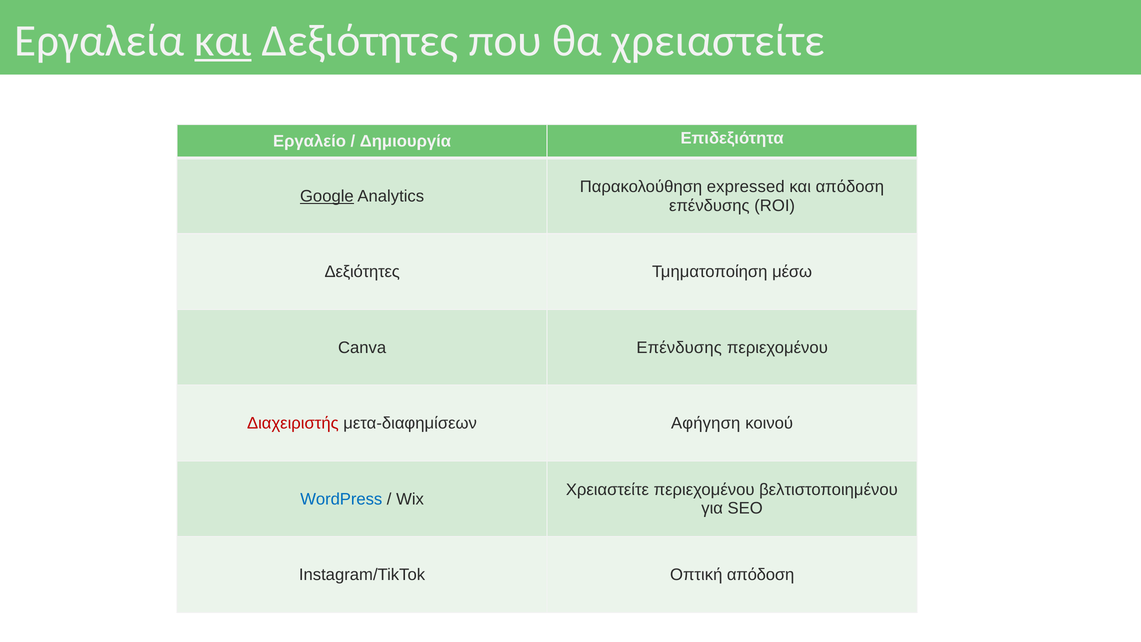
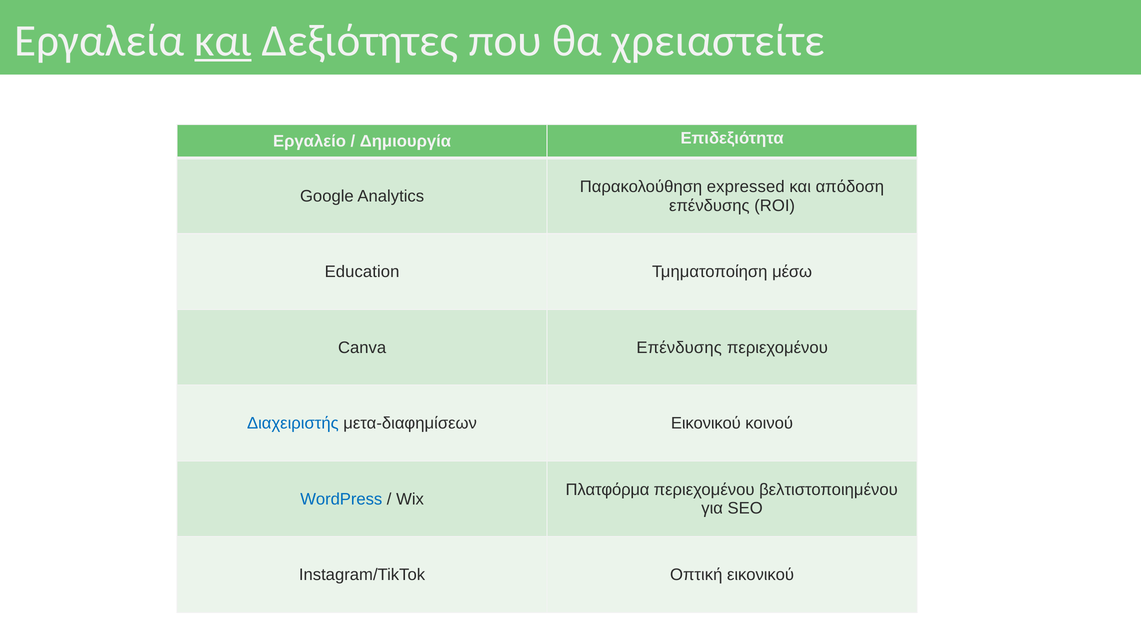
Google underline: present -> none
Δεξιότητες at (362, 272): Δεξιότητες -> Education
Διαχειριστής colour: red -> blue
μετα-διαφημίσεων Αφήγηση: Αφήγηση -> Εικονικού
Χρειαστείτε at (607, 490): Χρειαστείτε -> Πλατφόρμα
Οπτική απόδοση: απόδοση -> εικονικού
